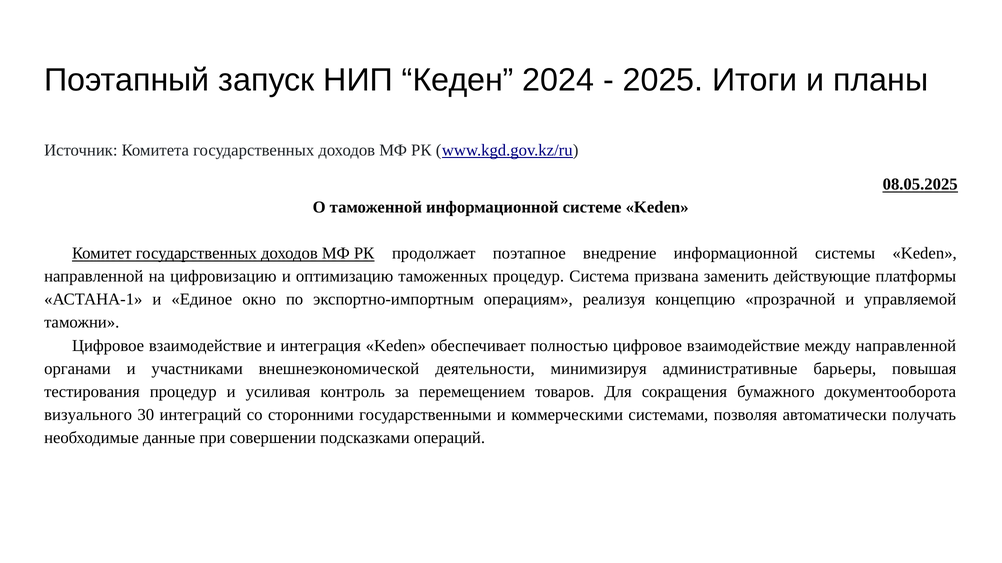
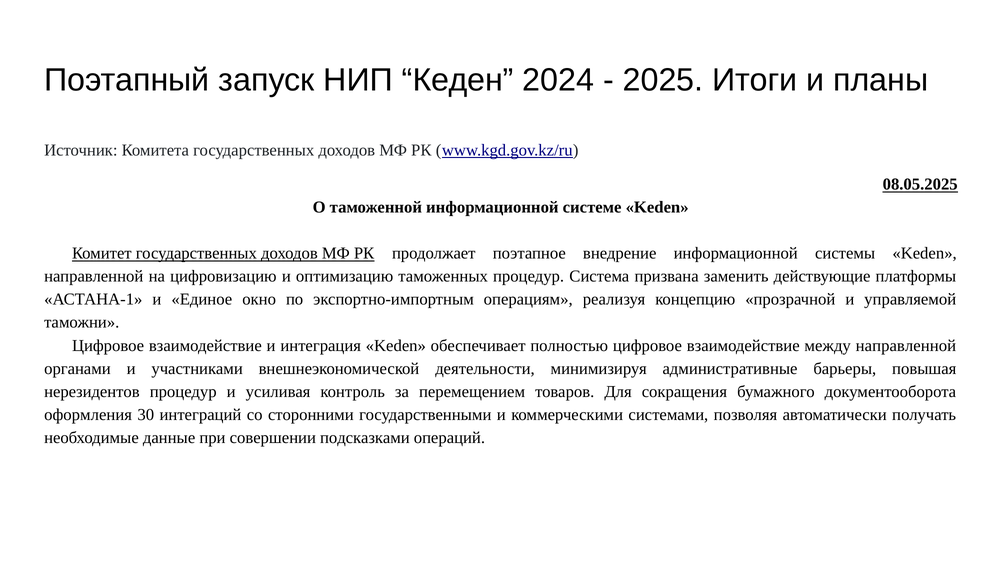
тестирования: тестирования -> нерезидентов
визуального: визуального -> оформления
